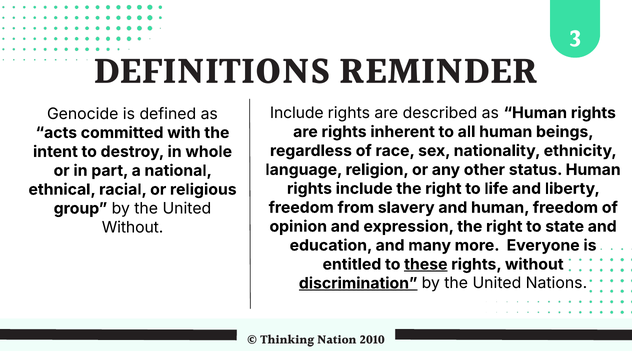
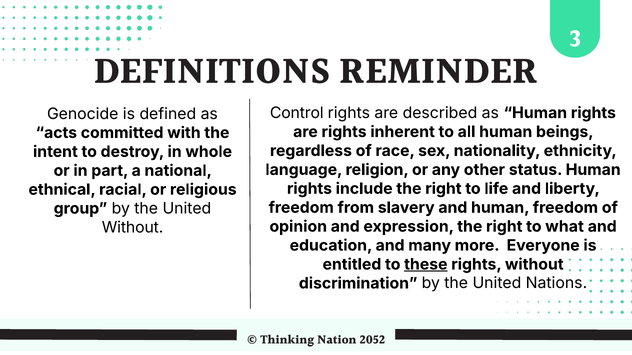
Include at (297, 113): Include -> Control
state: state -> what
discrimination underline: present -> none
2010: 2010 -> 2052
